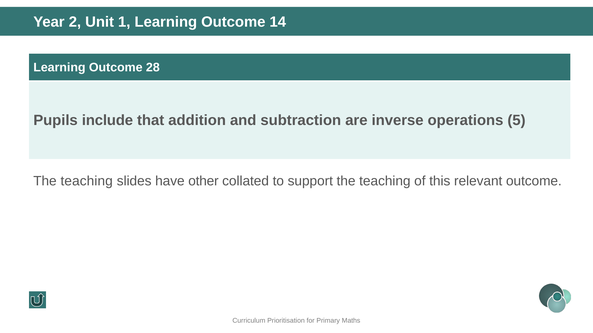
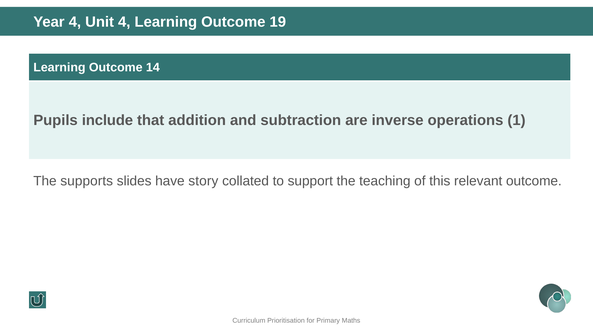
Year 2: 2 -> 4
Unit 1: 1 -> 4
14: 14 -> 19
28: 28 -> 14
5: 5 -> 1
teaching at (87, 181): teaching -> supports
other: other -> story
